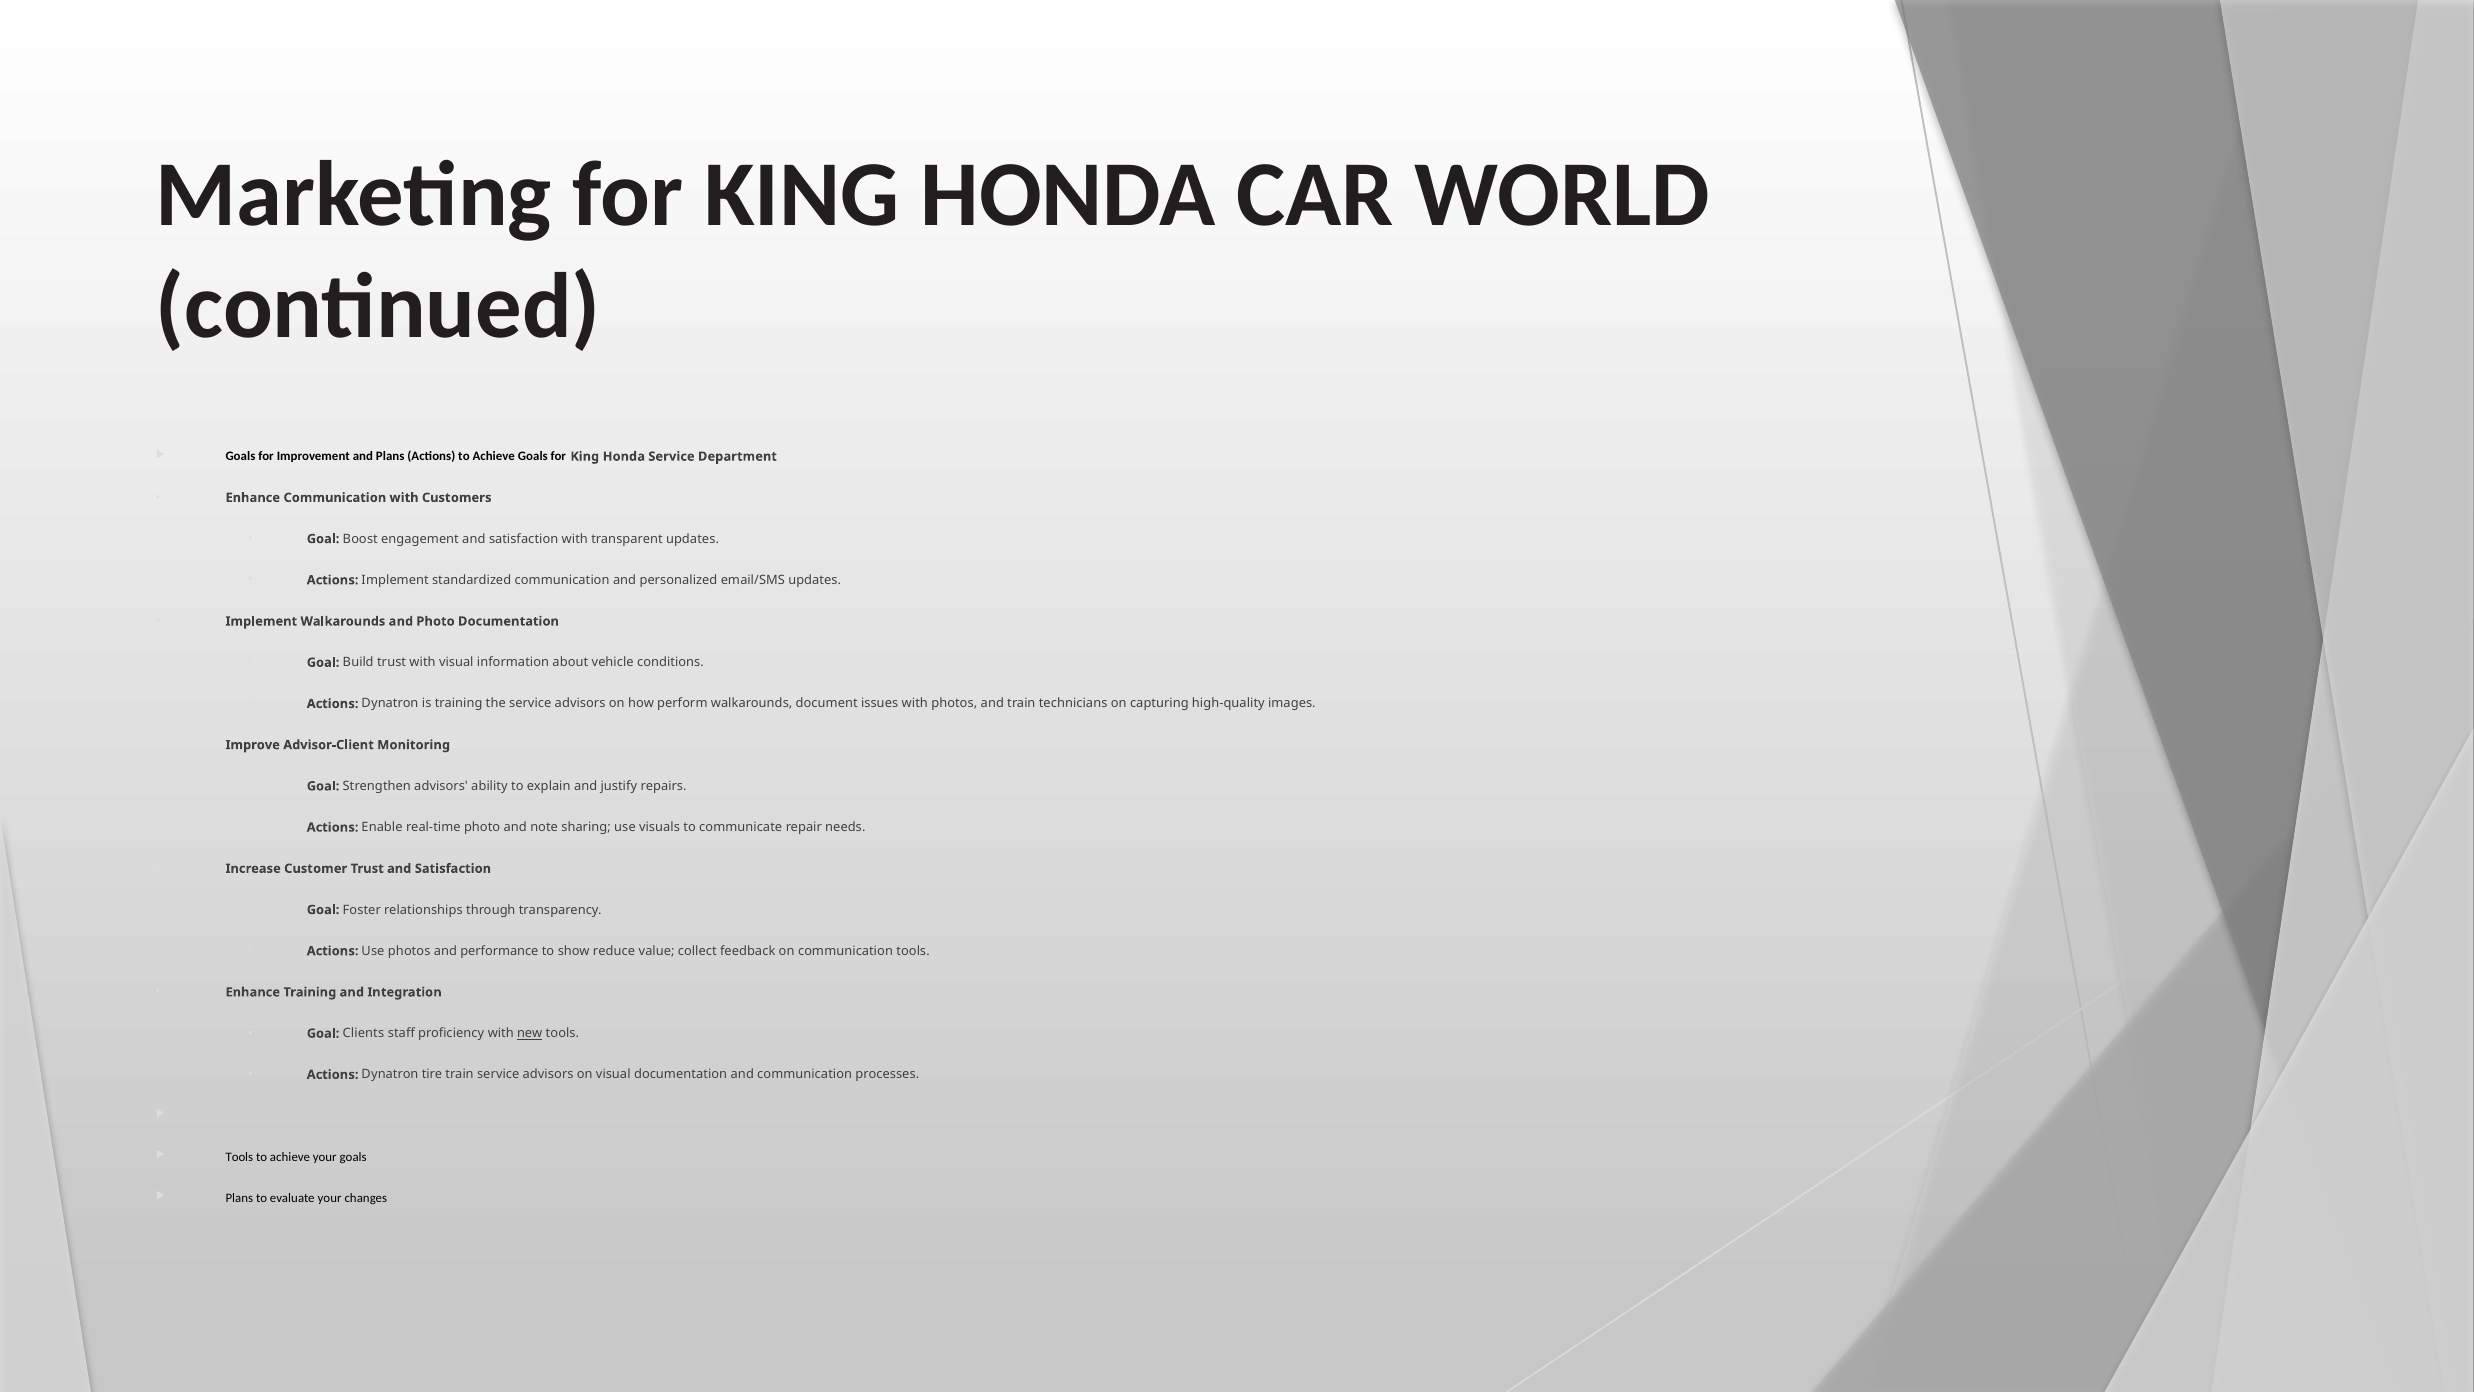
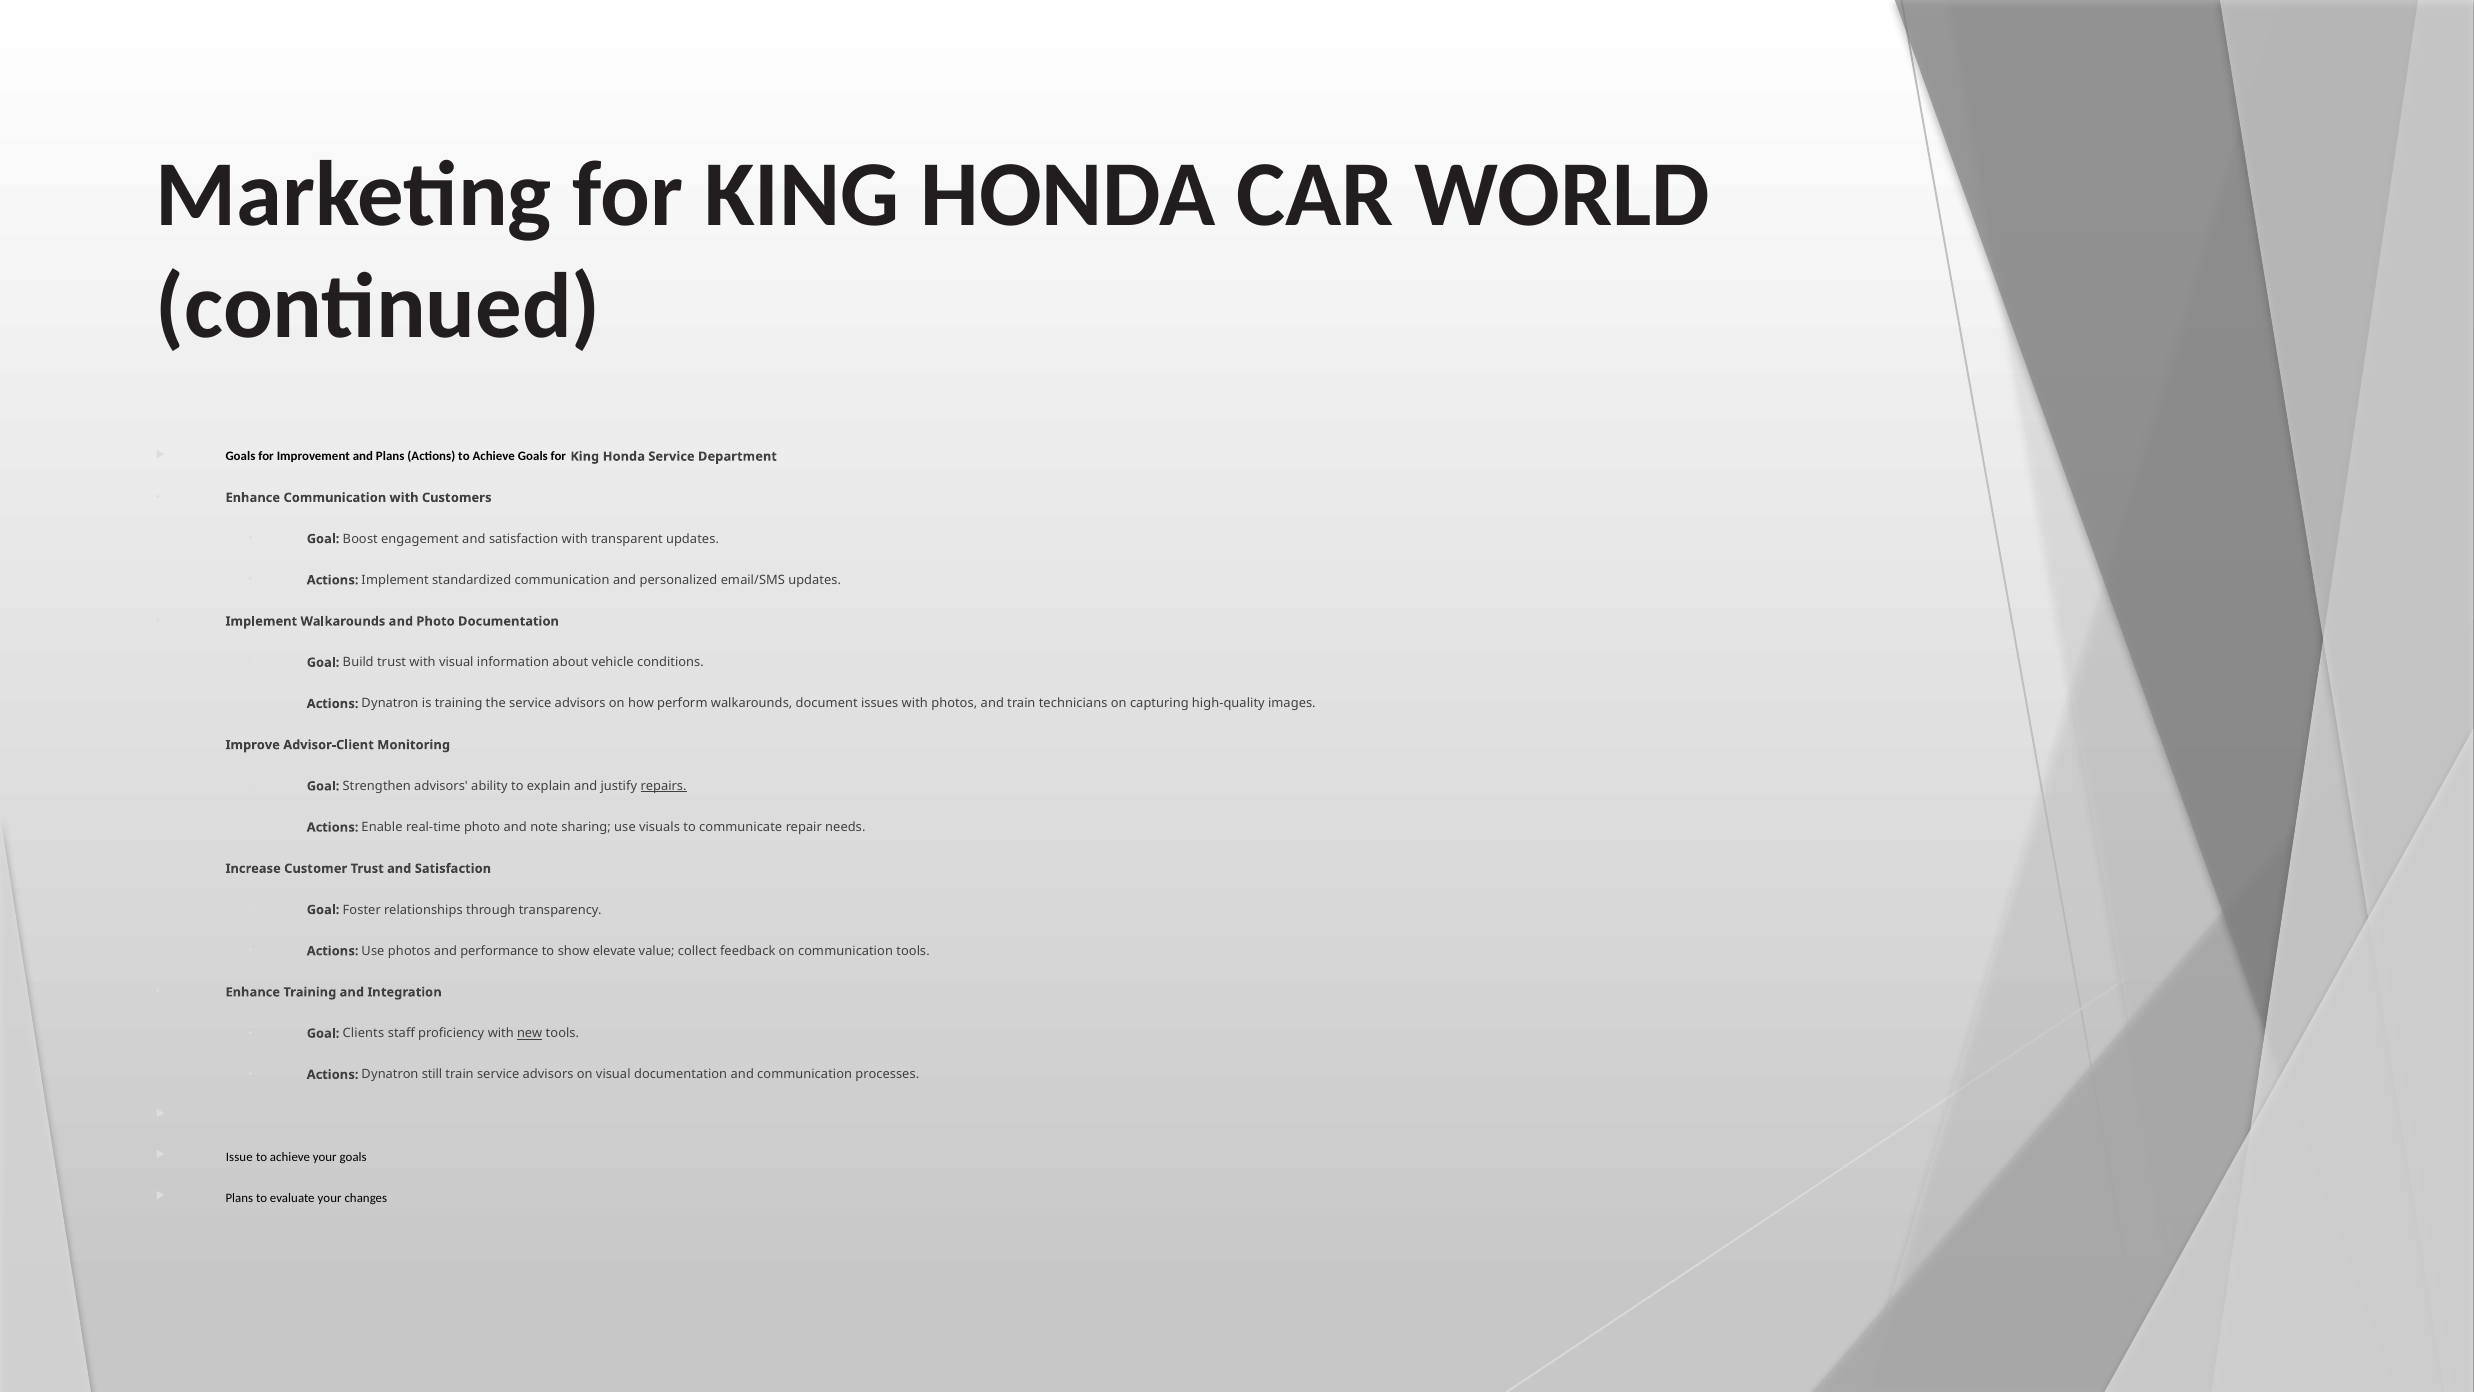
repairs underline: none -> present
reduce: reduce -> elevate
tire: tire -> still
Tools at (239, 1157): Tools -> Issue
